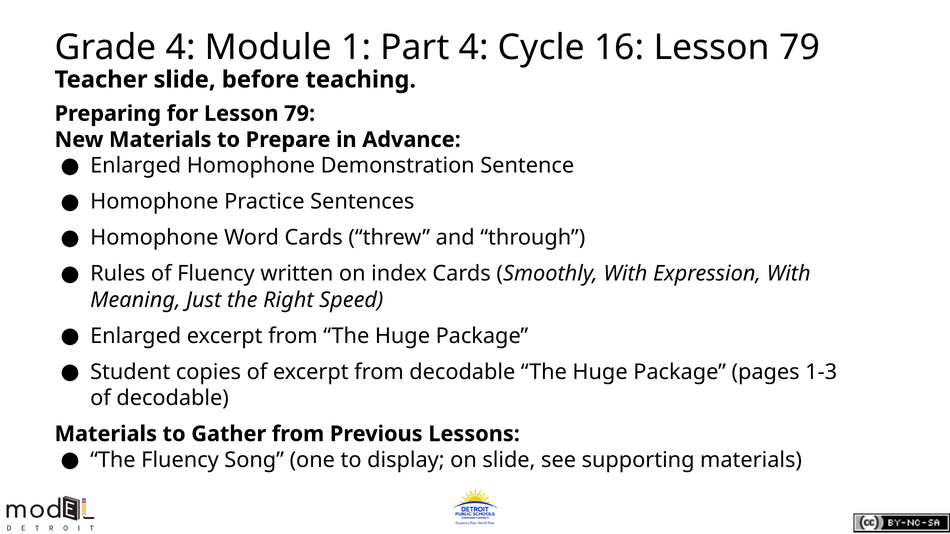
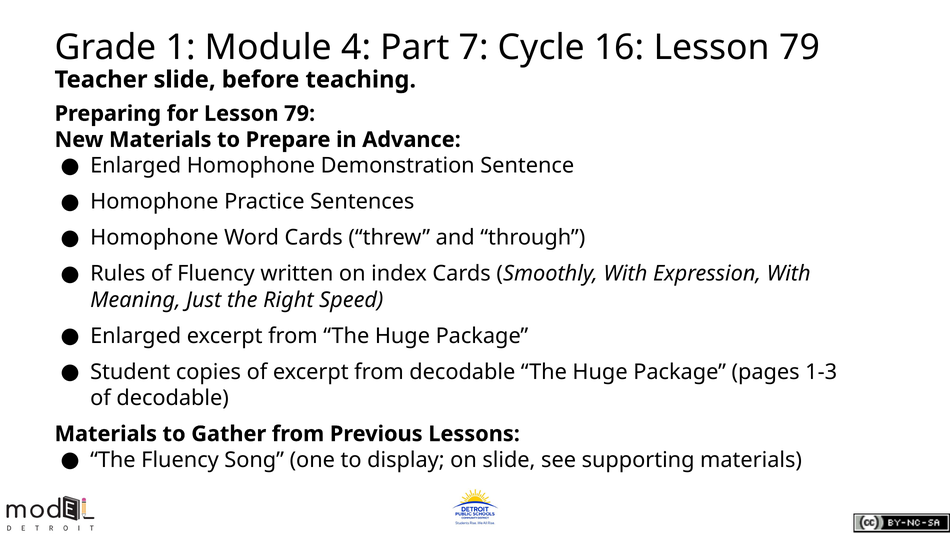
Grade 4: 4 -> 1
1: 1 -> 4
Part 4: 4 -> 7
